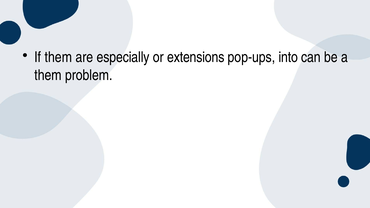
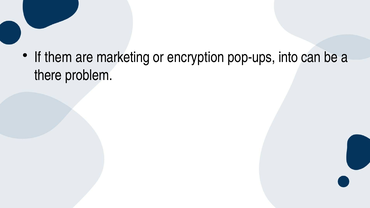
especially: especially -> marketing
extensions: extensions -> encryption
them at (48, 75): them -> there
